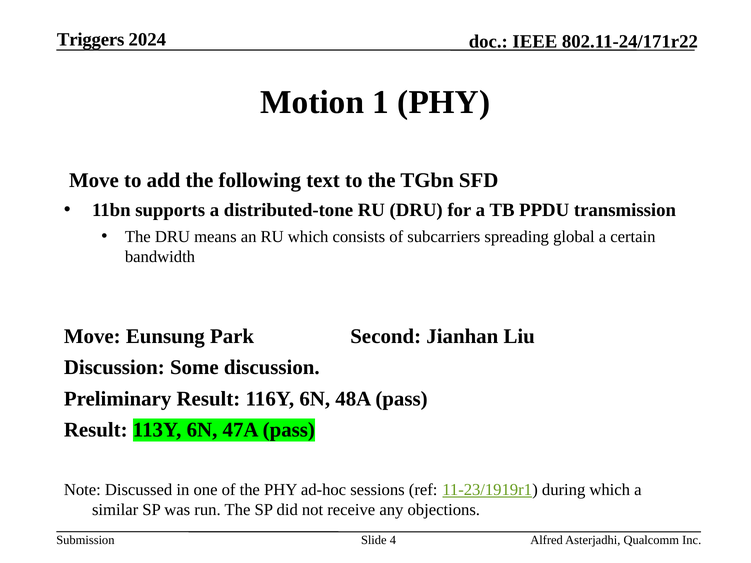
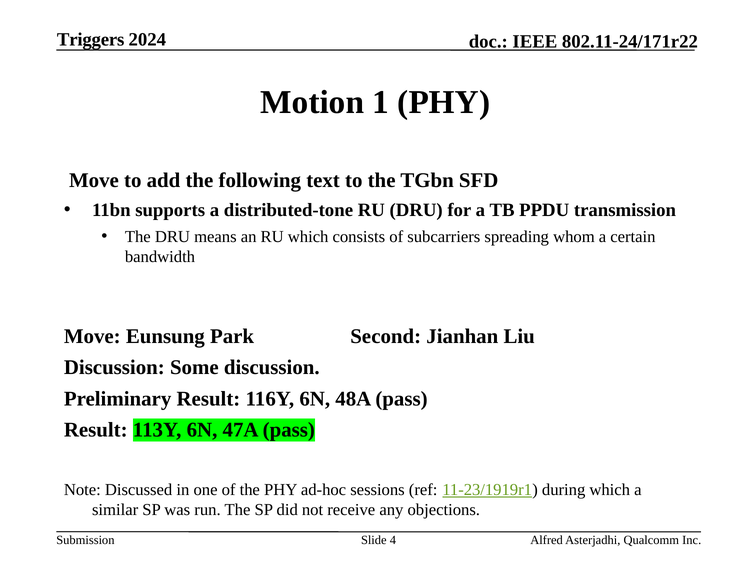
global: global -> whom
